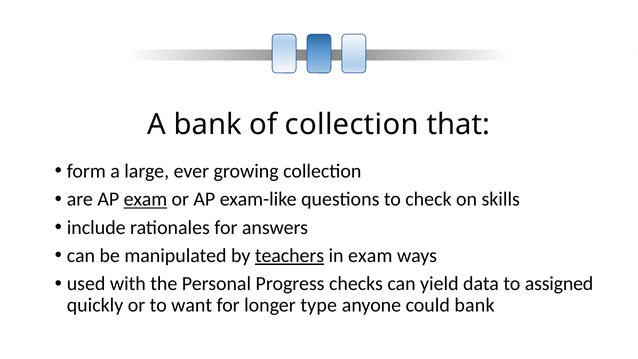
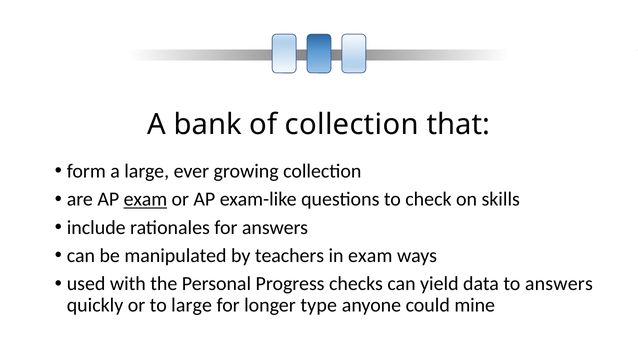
teachers underline: present -> none
to assigned: assigned -> answers
to want: want -> large
could bank: bank -> mine
